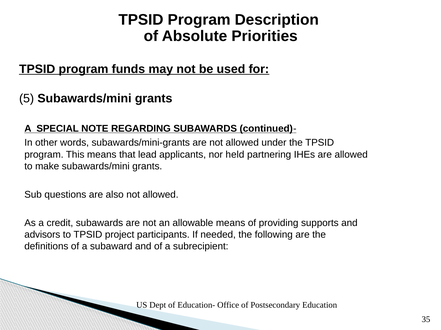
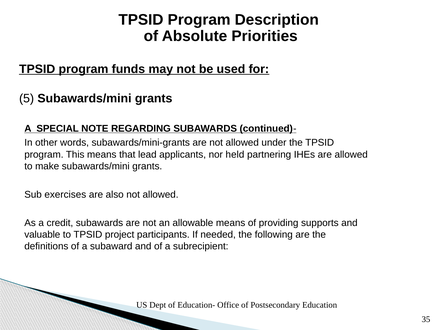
questions: questions -> exercises
advisors: advisors -> valuable
